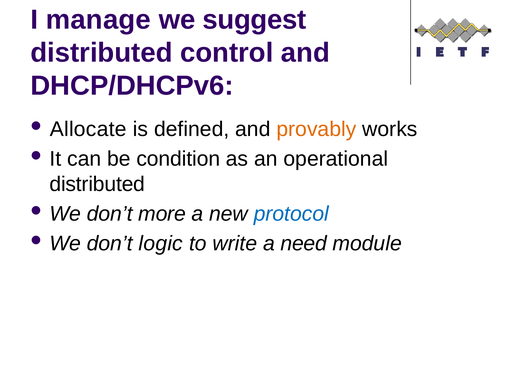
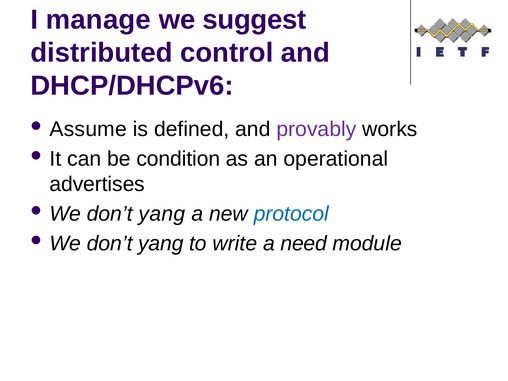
Allocate: Allocate -> Assume
provably colour: orange -> purple
distributed at (97, 184): distributed -> advertises
more at (162, 214): more -> yang
logic at (161, 244): logic -> yang
